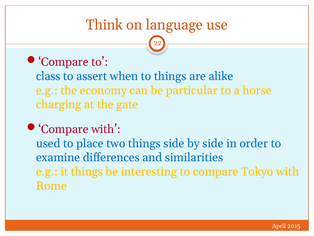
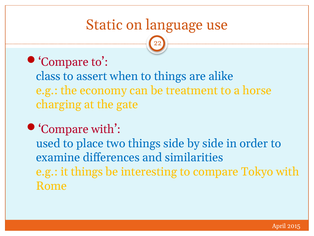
Think: Think -> Static
particular: particular -> treatment
